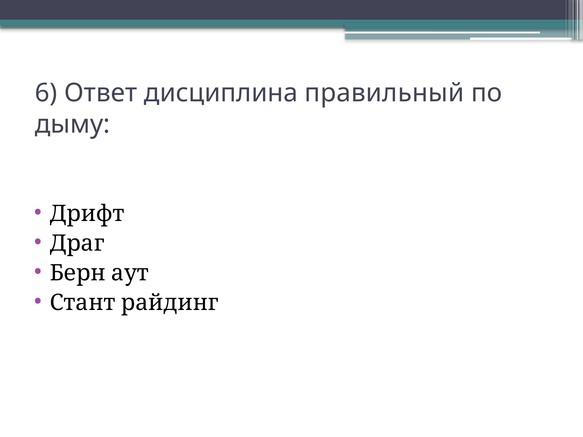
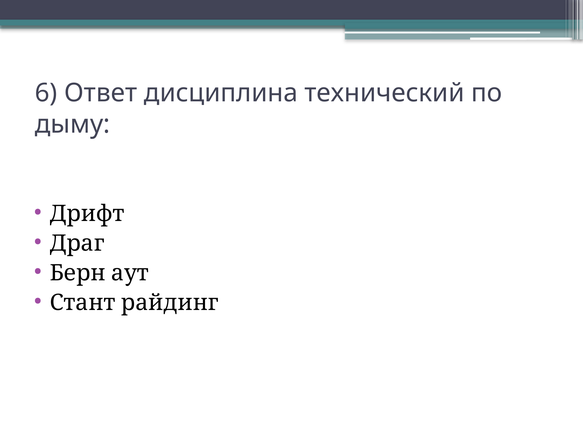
правильный: правильный -> технический
